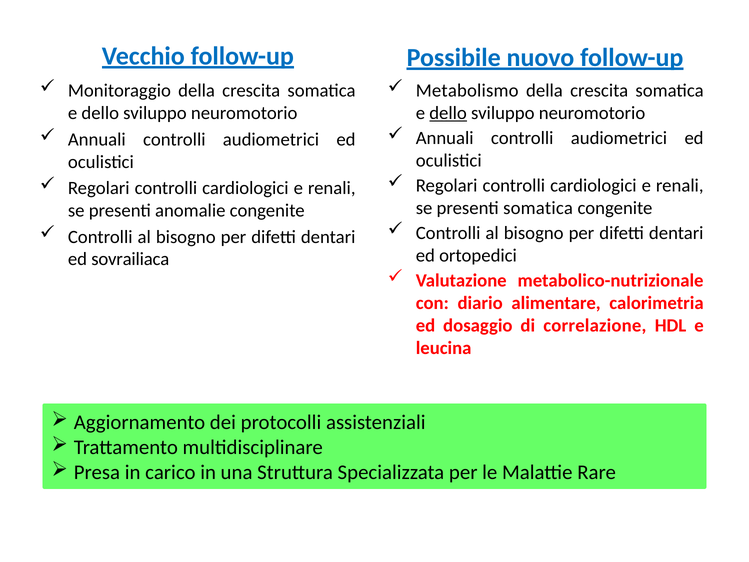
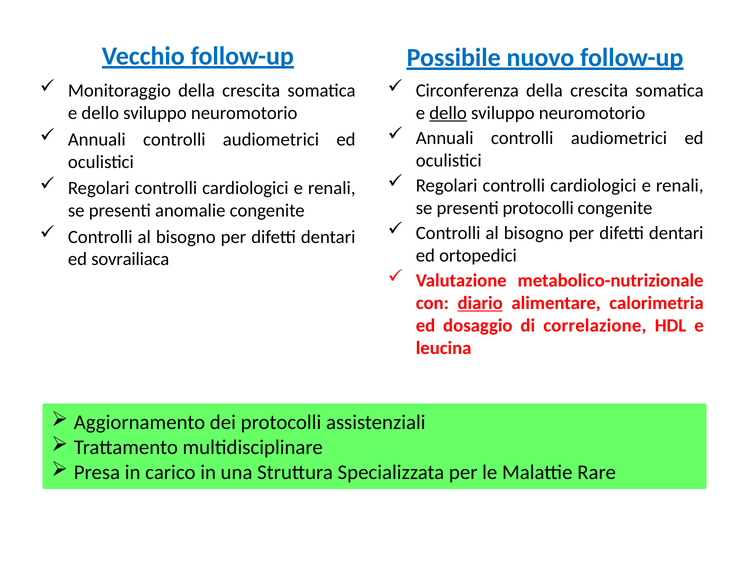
Metabolismo: Metabolismo -> Circonferenza
presenti somatica: somatica -> protocolli
diario underline: none -> present
